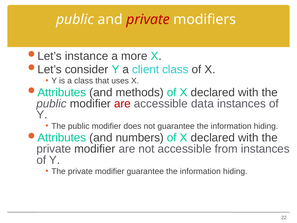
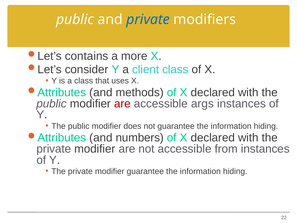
private at (148, 20) colour: red -> blue
instance: instance -> contains
data: data -> args
